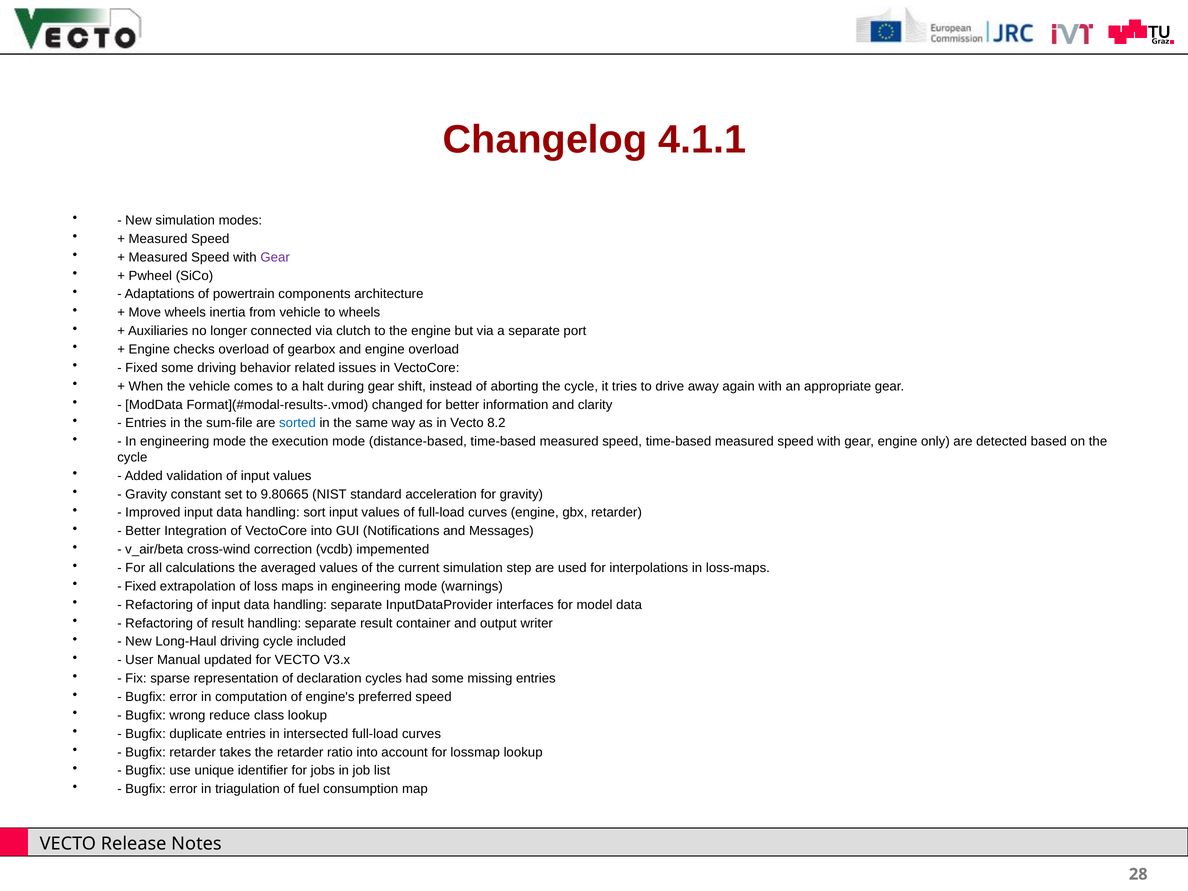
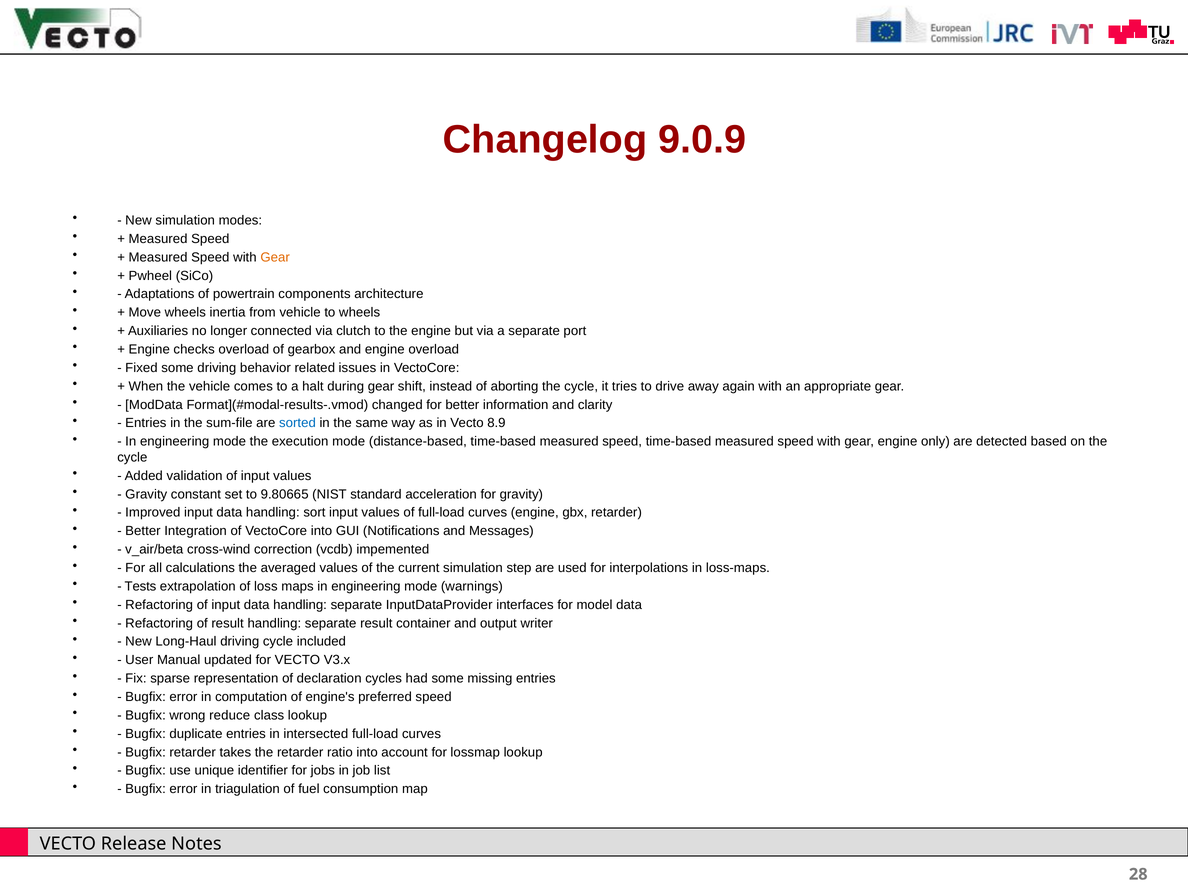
4.1.1: 4.1.1 -> 9.0.9
Gear at (275, 257) colour: purple -> orange
8.2: 8.2 -> 8.9
Fixed at (140, 586): Fixed -> Tests
